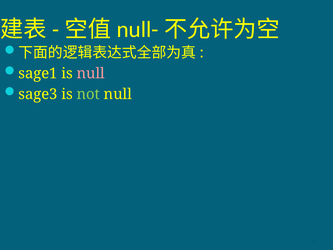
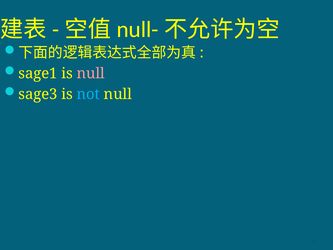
not colour: light green -> light blue
